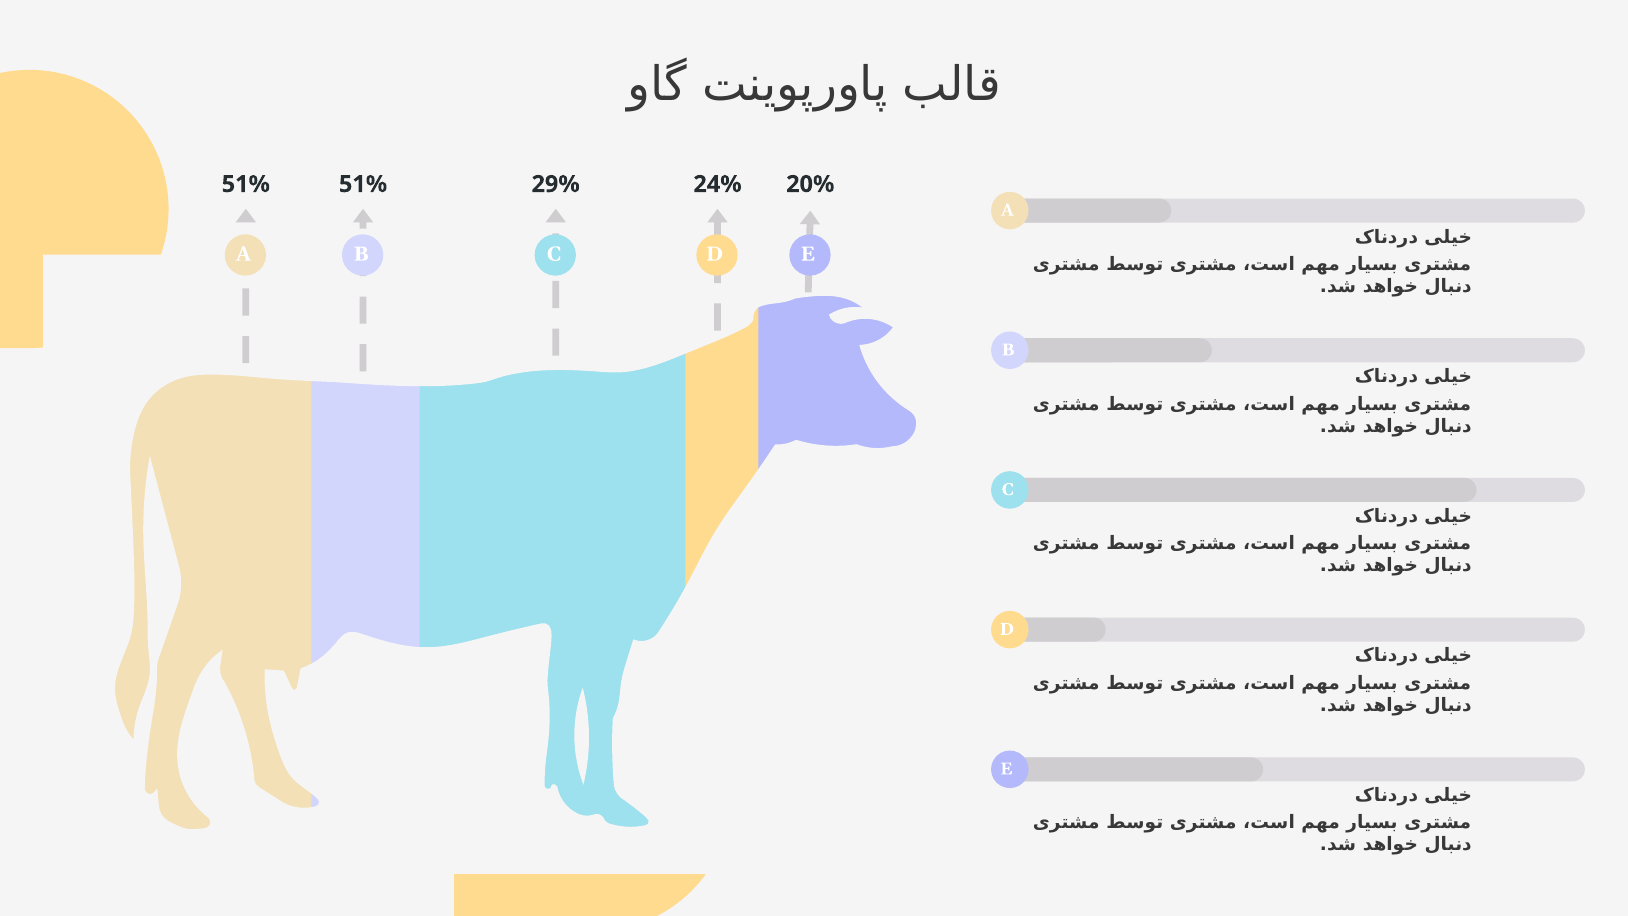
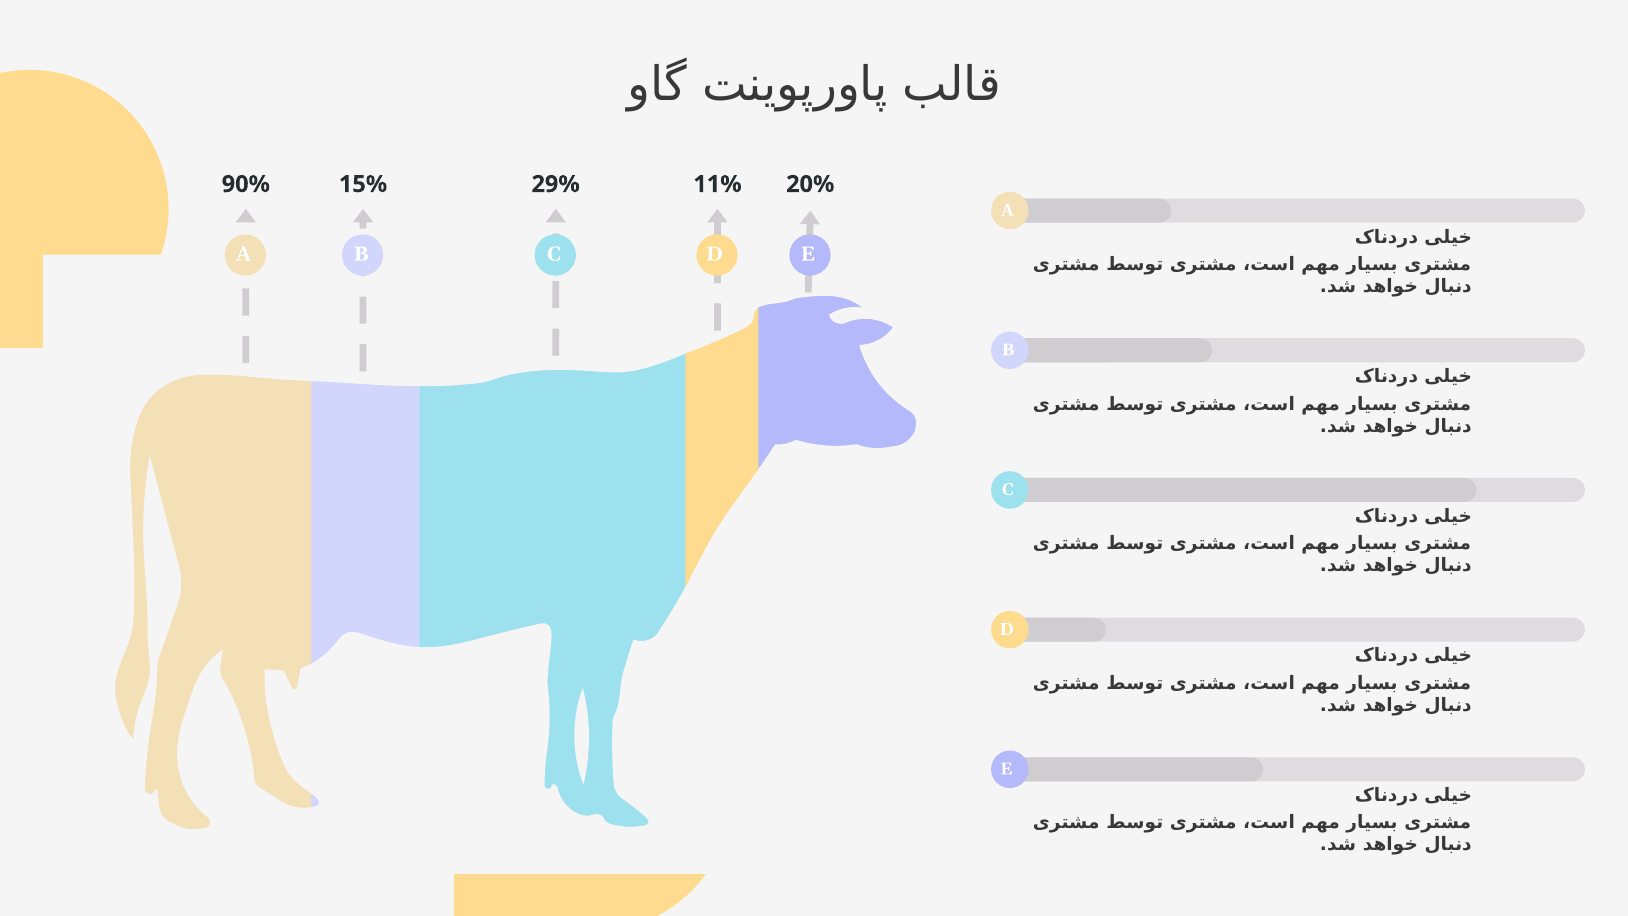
51% at (246, 184): 51% -> 90%
51% at (363, 184): 51% -> 15%
24%: 24% -> 11%
